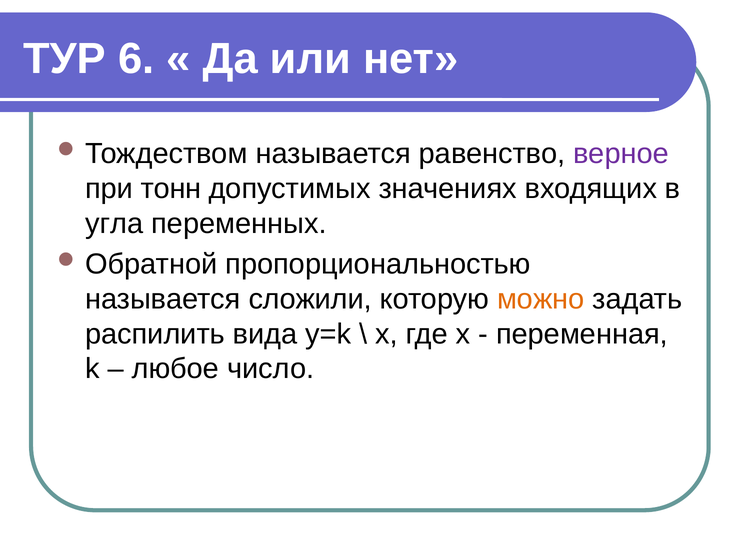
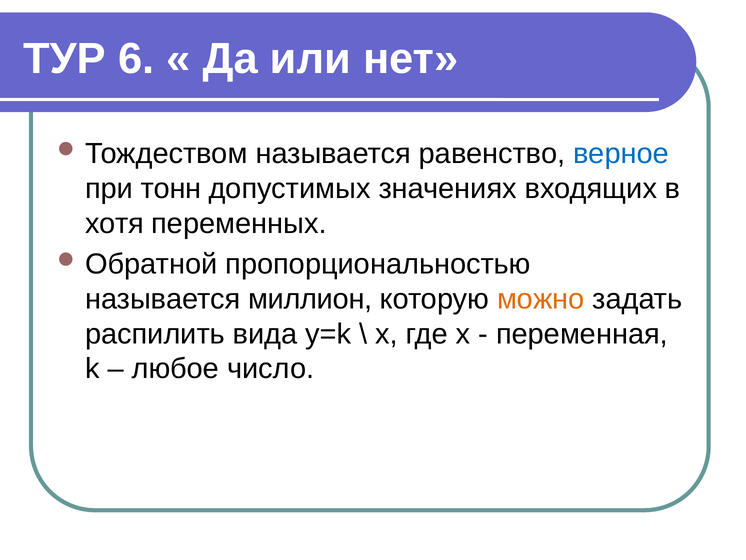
верное colour: purple -> blue
угла: угла -> хотя
сложили: сложили -> миллион
